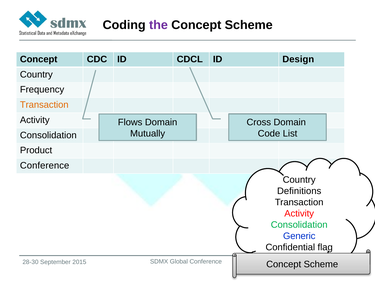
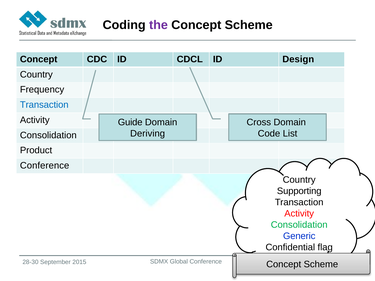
Transaction at (44, 105) colour: orange -> blue
Flows: Flows -> Guide
Mutually: Mutually -> Deriving
Definitions: Definitions -> Supporting
